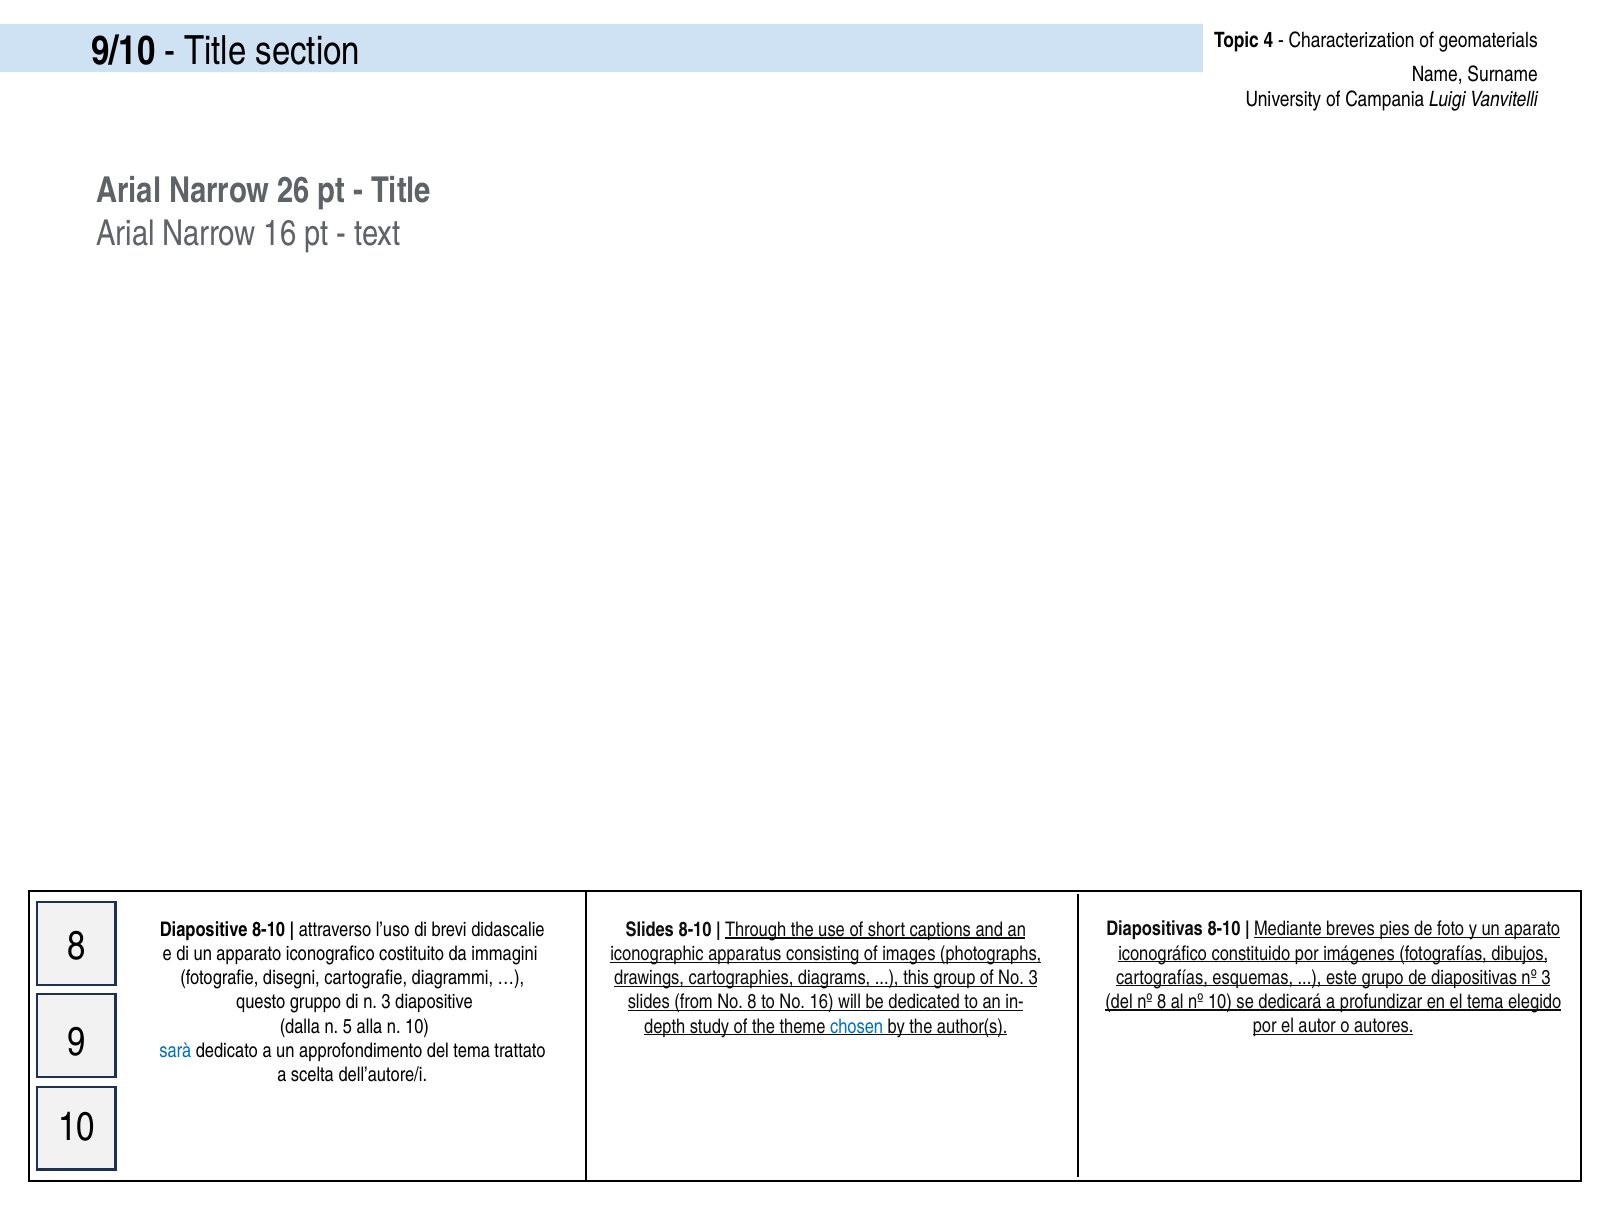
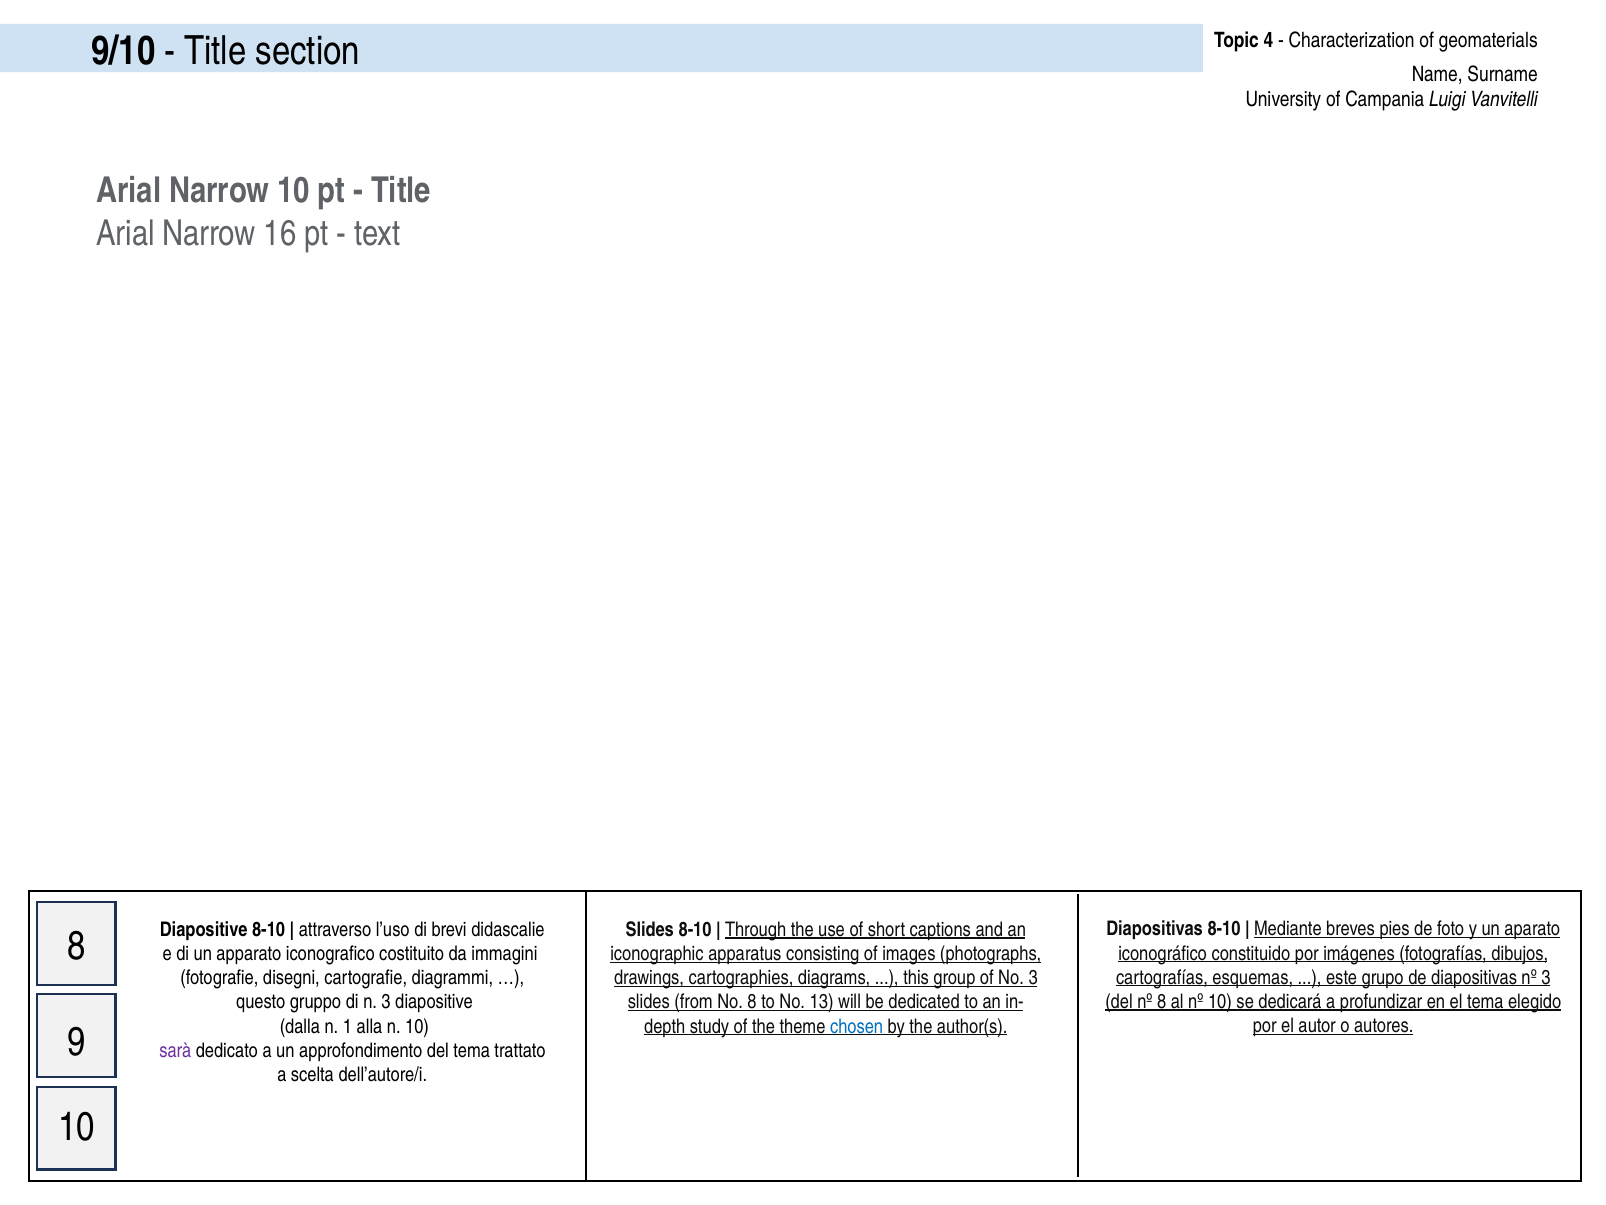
Narrow 26: 26 -> 10
No 16: 16 -> 13
5: 5 -> 1
sarà colour: blue -> purple
